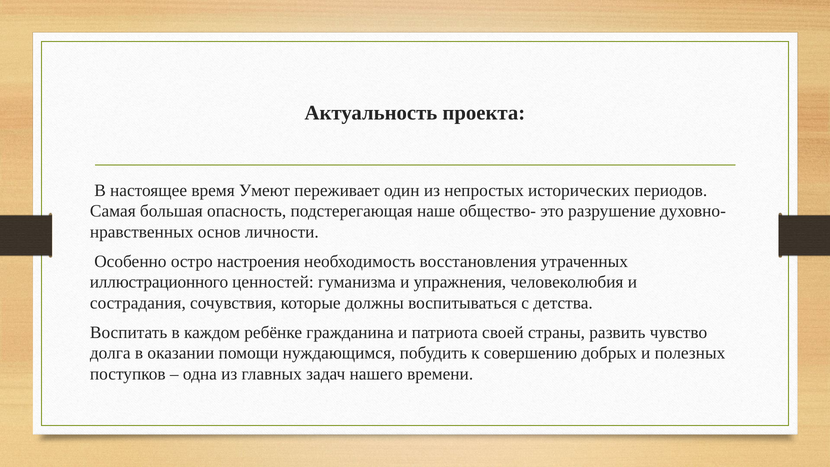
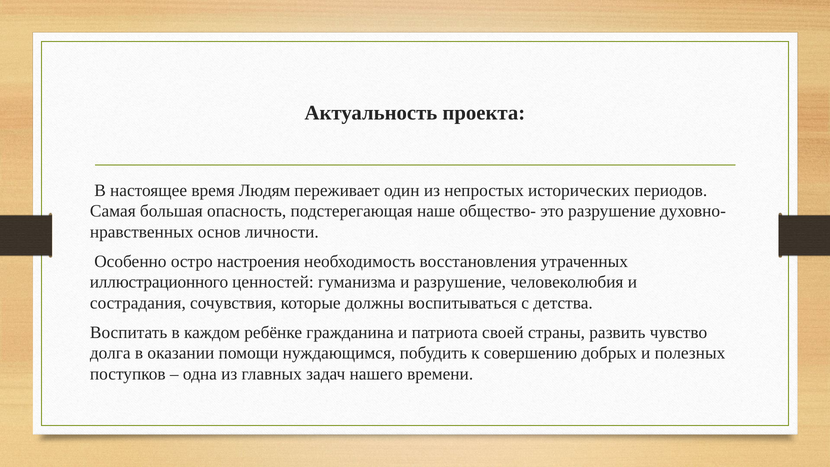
Умеют: Умеют -> Людям
и упражнения: упражнения -> разрушение
